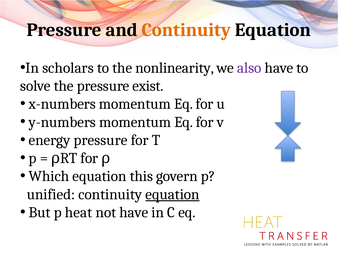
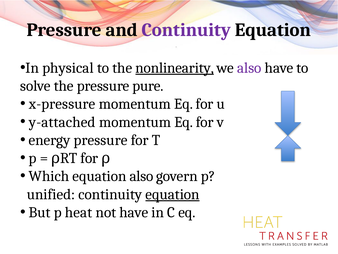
Continuity at (186, 30) colour: orange -> purple
scholars: scholars -> physical
nonlinearity underline: none -> present
exist: exist -> pure
x-numbers: x-numbers -> x-pressure
y-numbers: y-numbers -> y-attached
equation this: this -> also
